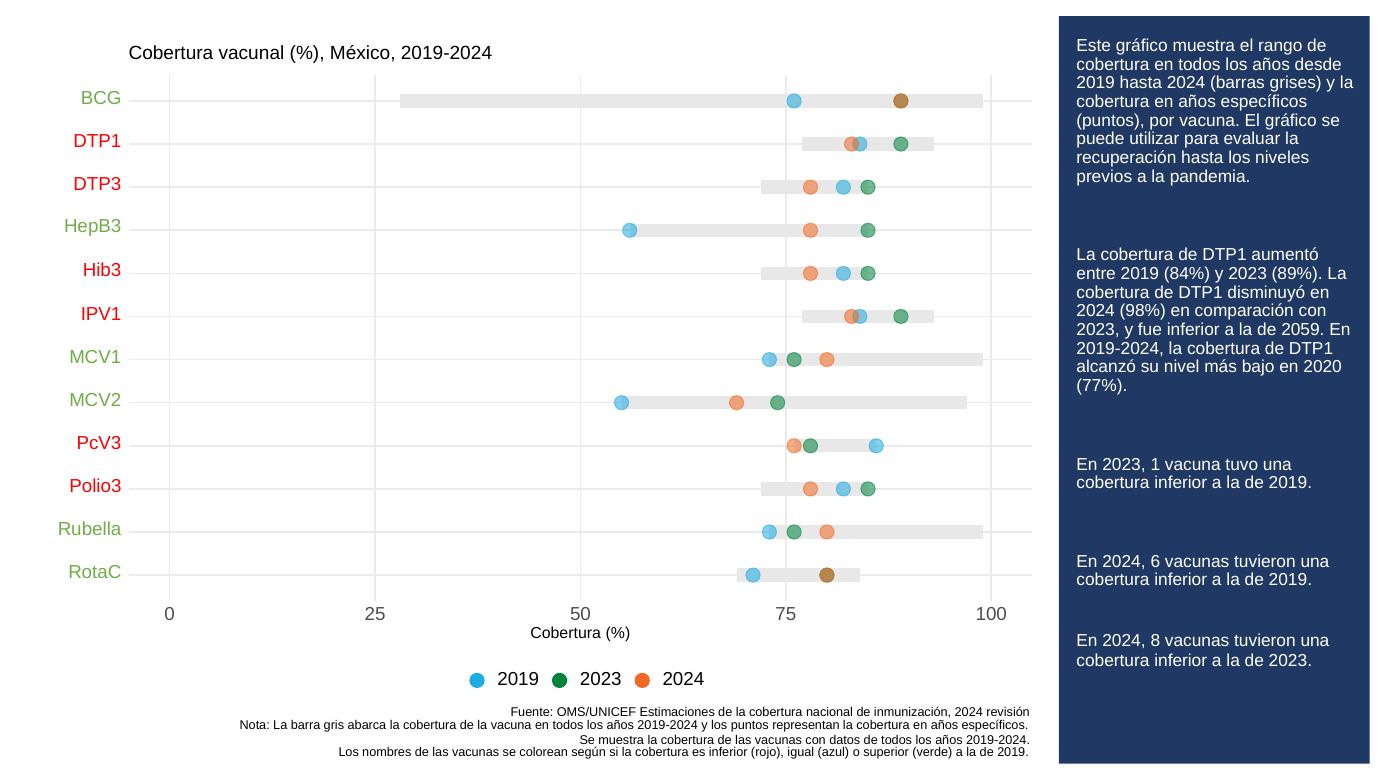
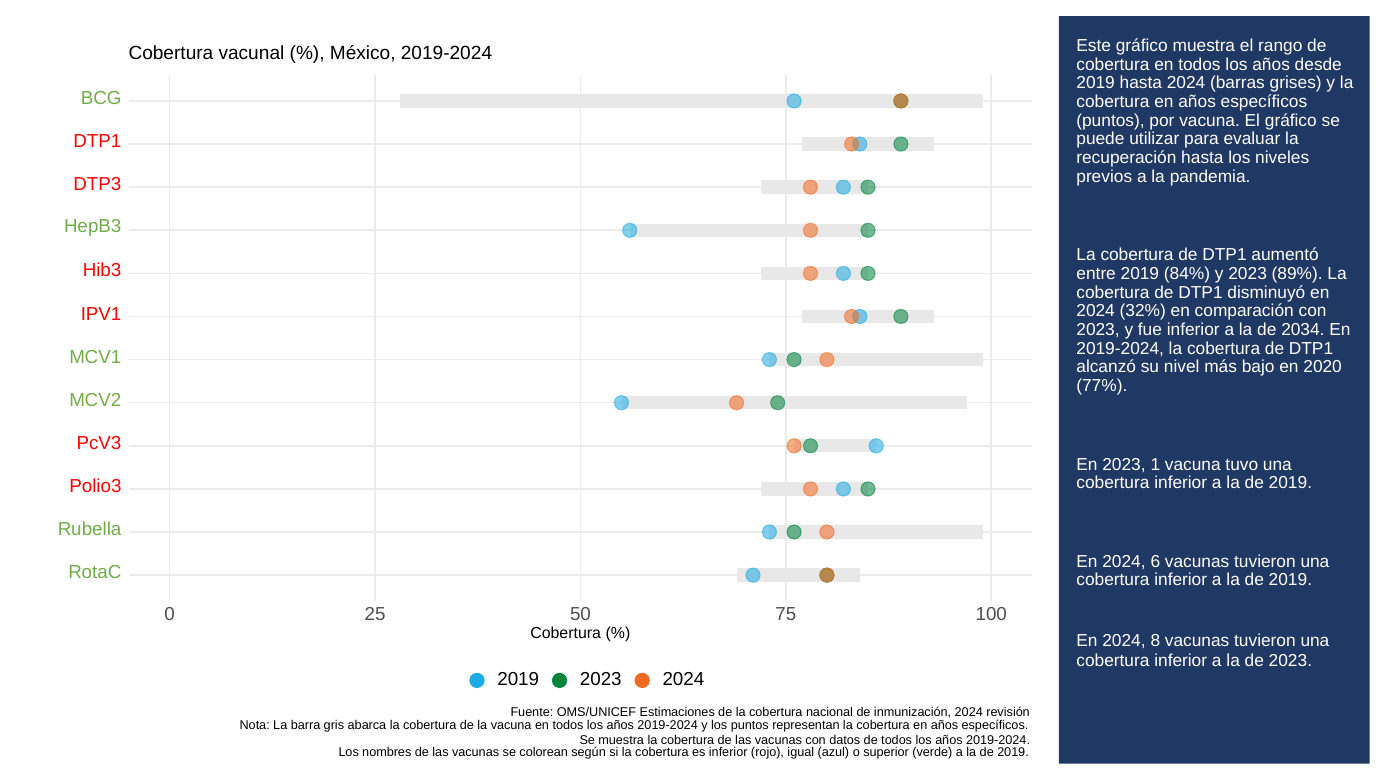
98%: 98% -> 32%
2059: 2059 -> 2034
